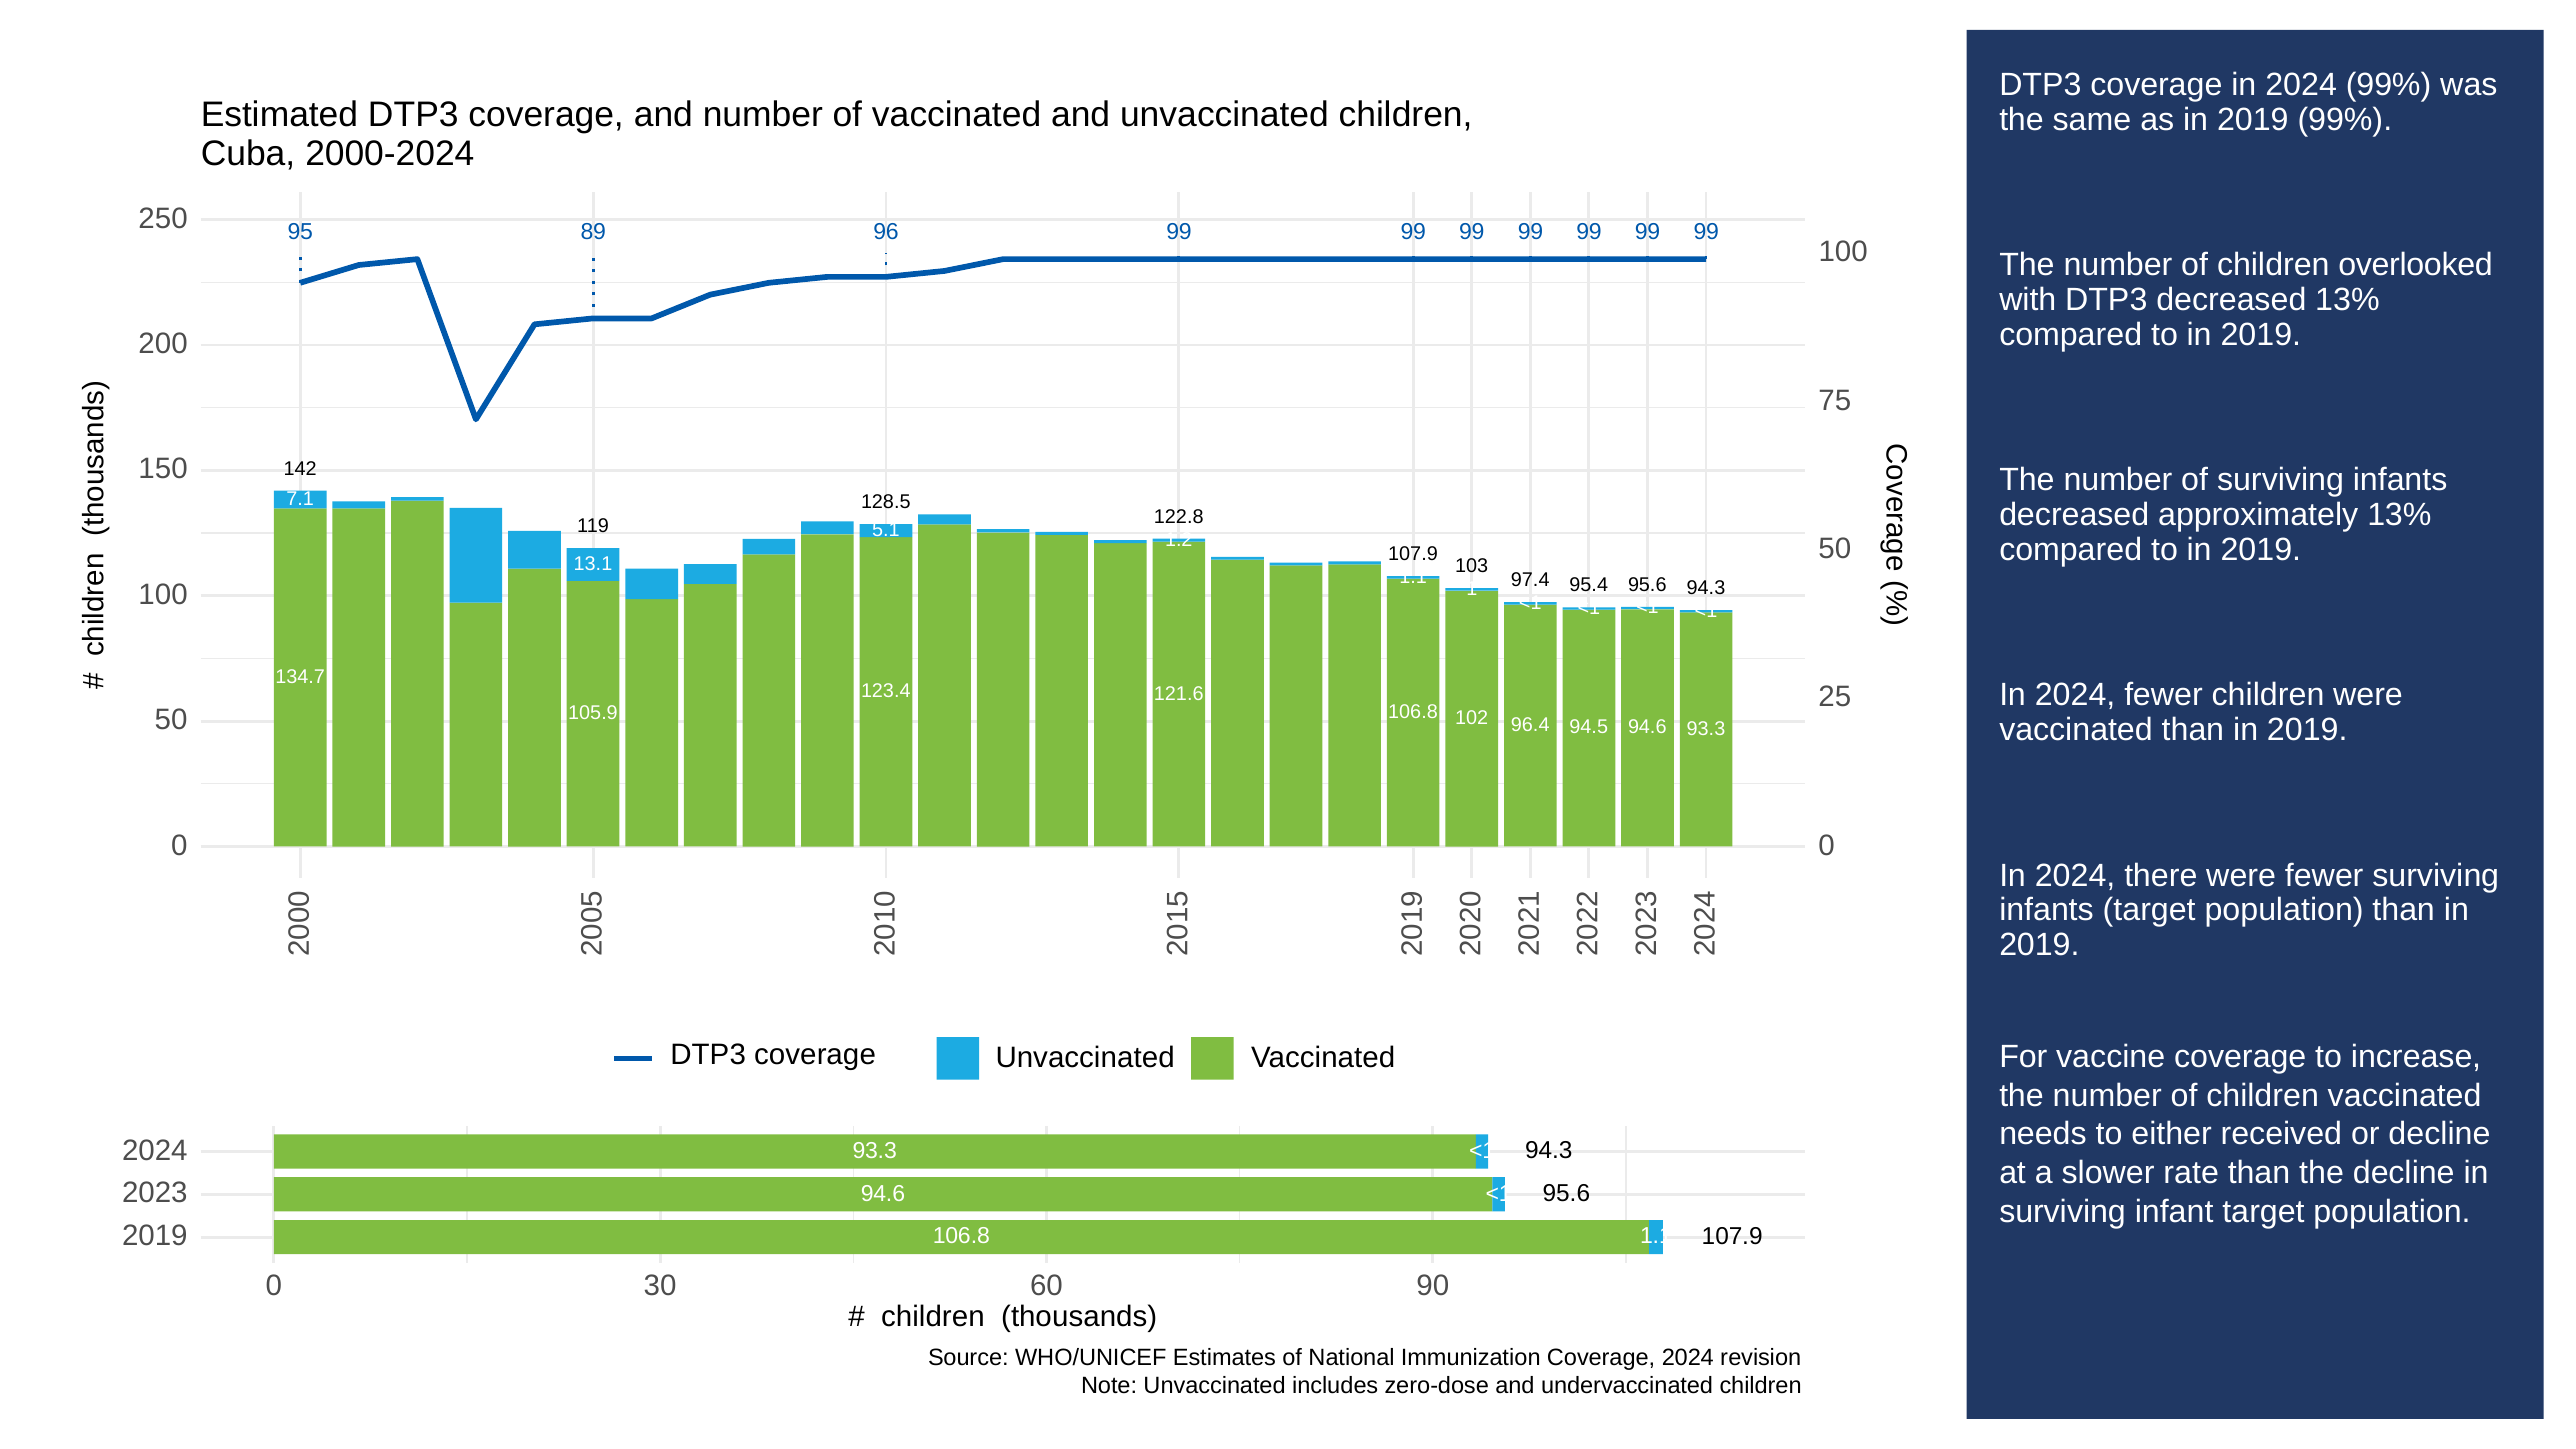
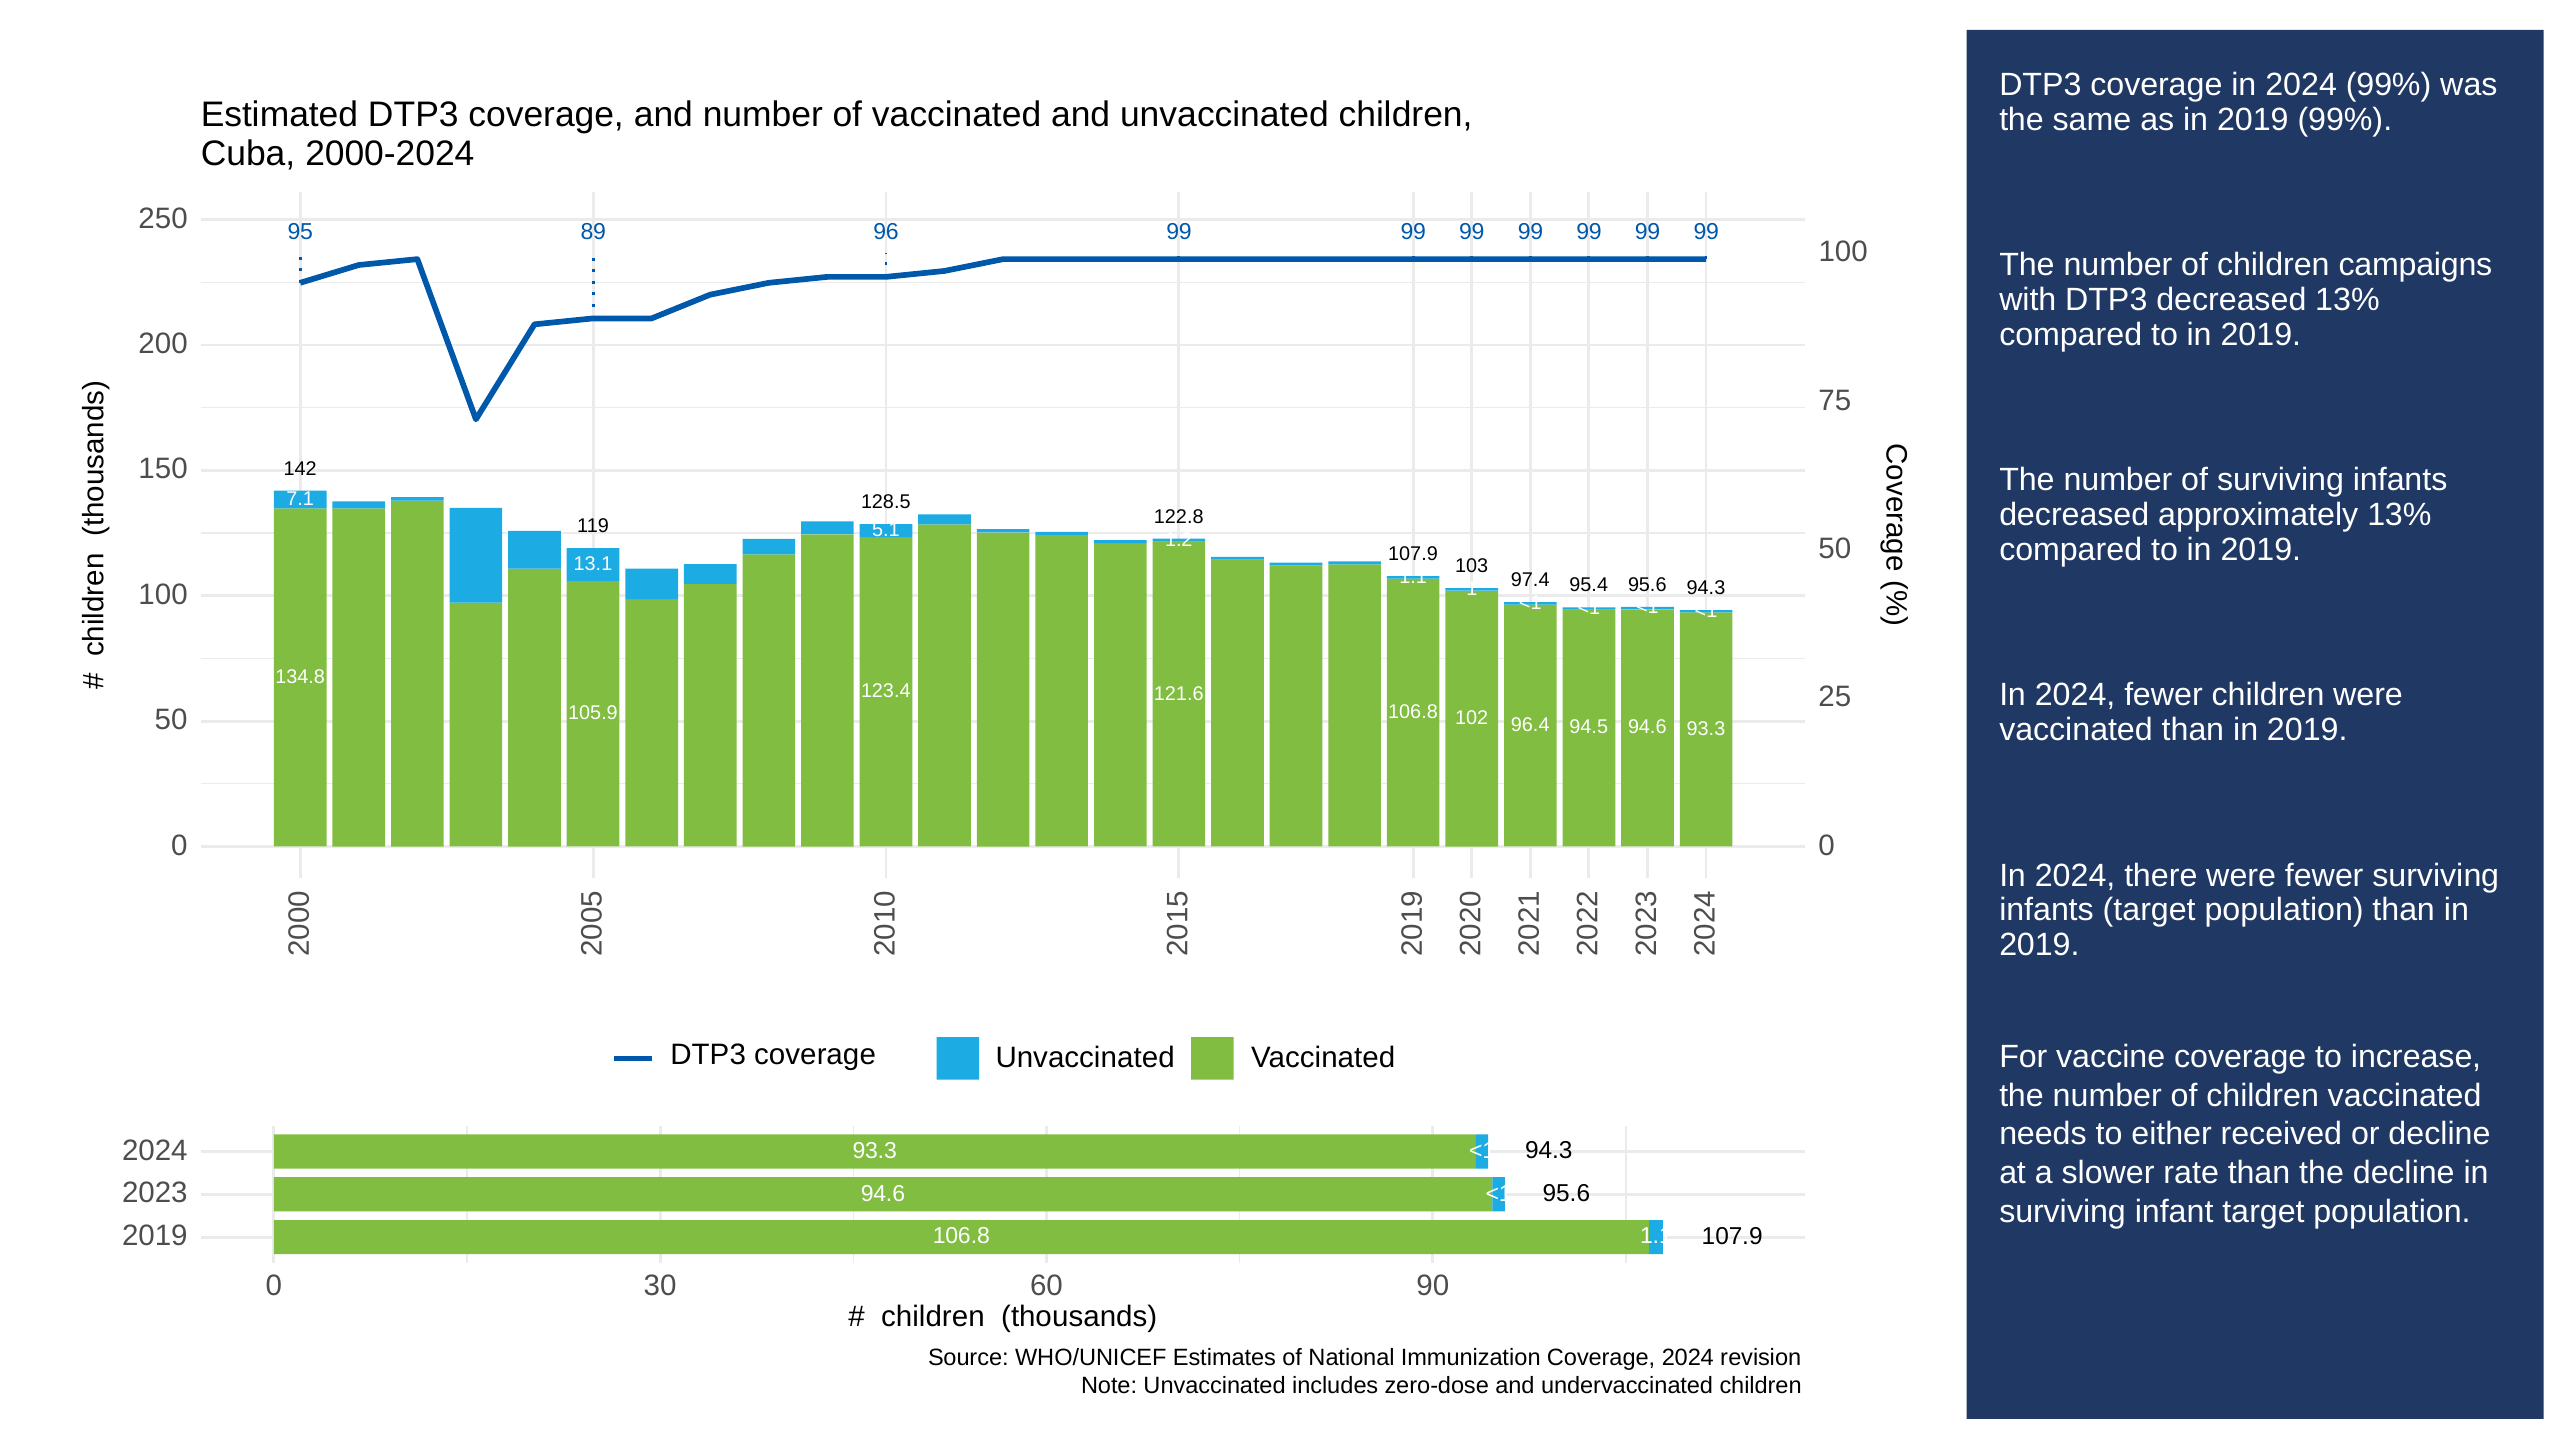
overlooked: overlooked -> campaigns
134.7: 134.7 -> 134.8
